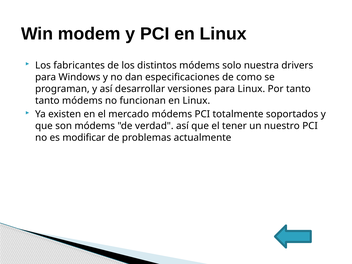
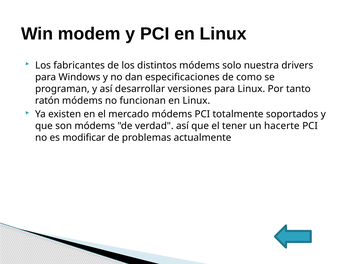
tanto at (47, 101): tanto -> ratón
nuestro: nuestro -> hacerte
